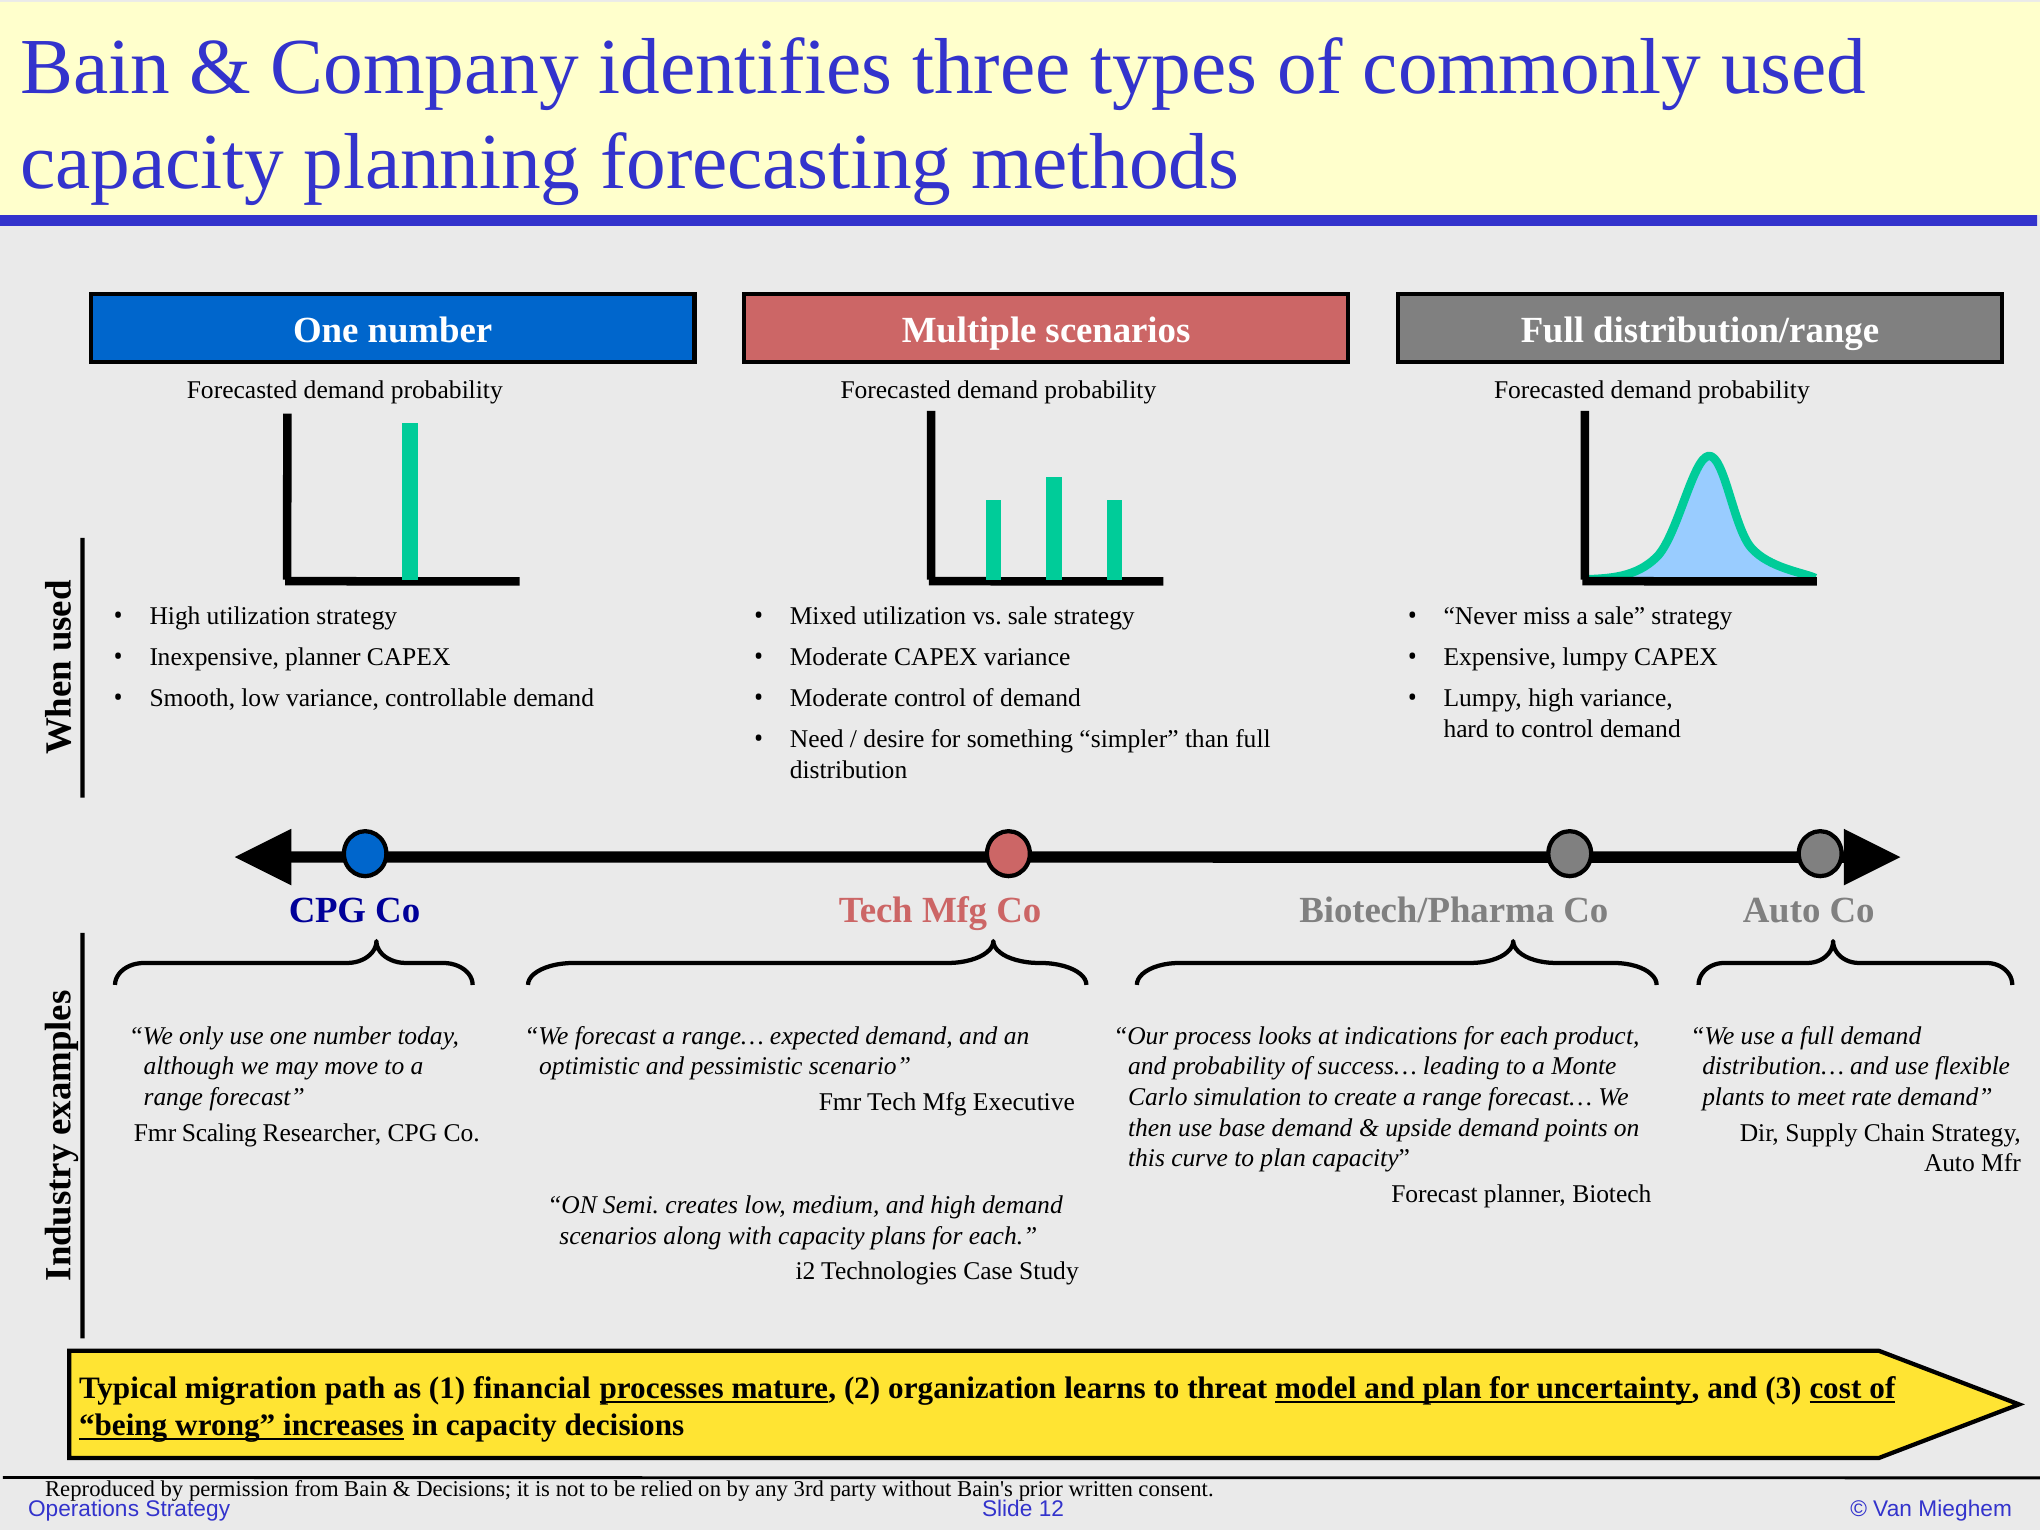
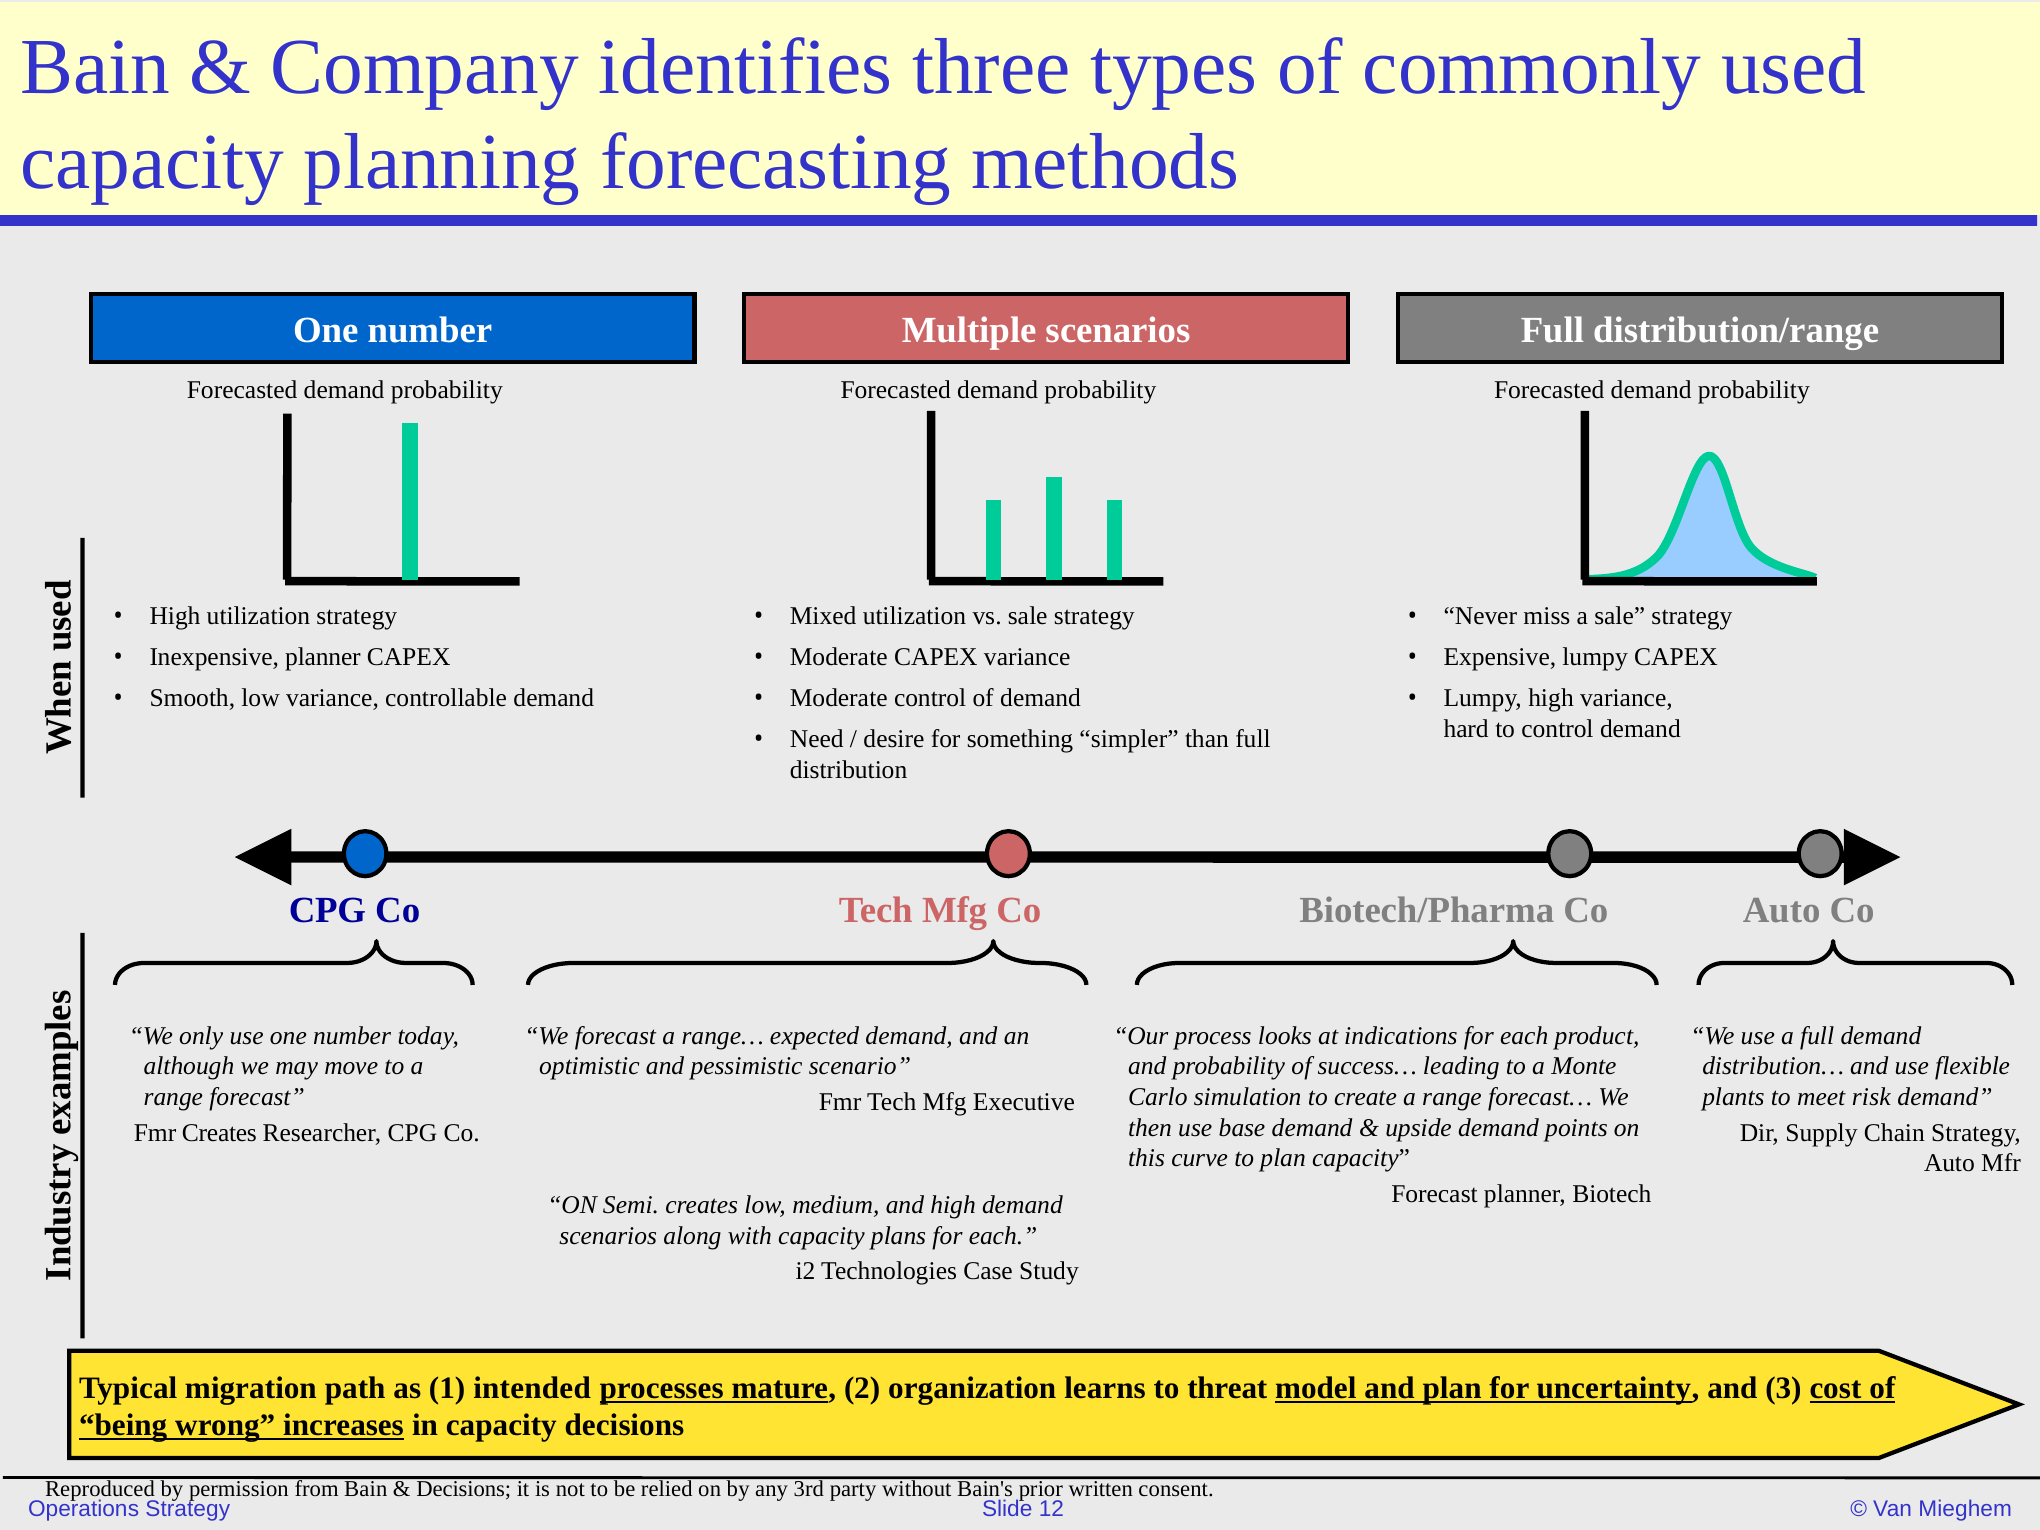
rate: rate -> risk
Fmr Scaling: Scaling -> Creates
financial: financial -> intended
